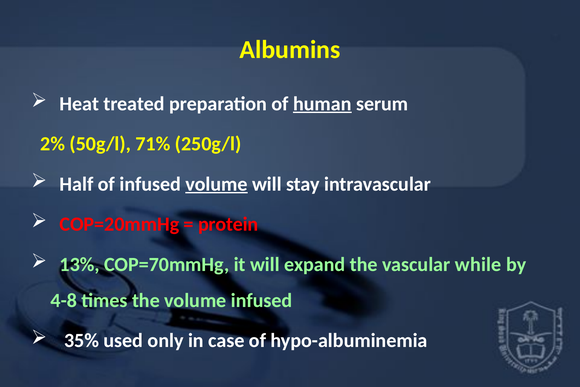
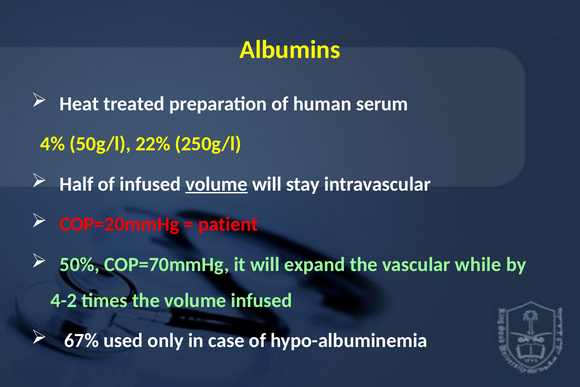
human underline: present -> none
2%: 2% -> 4%
71%: 71% -> 22%
protein: protein -> patient
13%: 13% -> 50%
4-8: 4-8 -> 4-2
35%: 35% -> 67%
